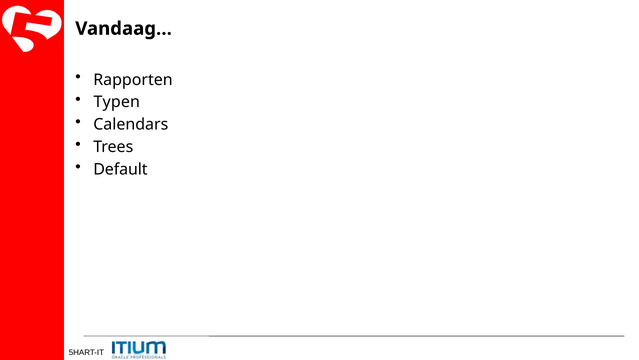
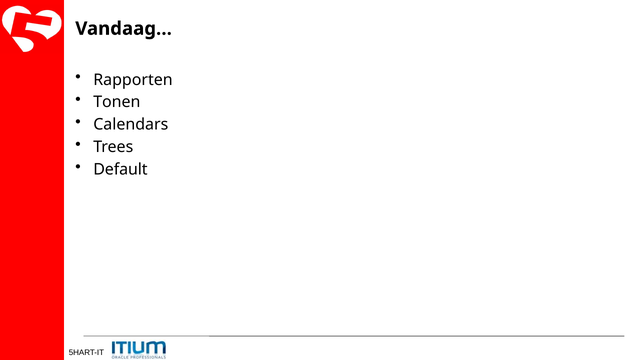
Typen: Typen -> Tonen
